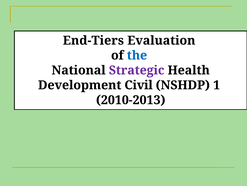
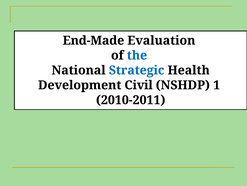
End-Tiers: End-Tiers -> End-Made
Strategic colour: purple -> blue
2010-2013: 2010-2013 -> 2010-2011
